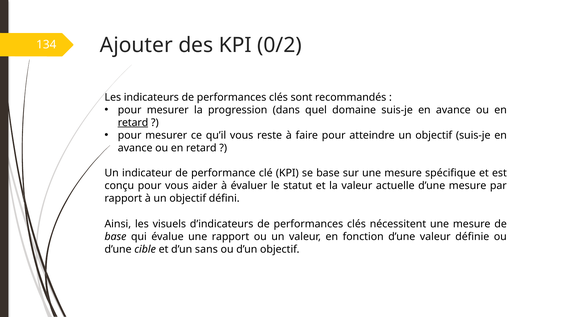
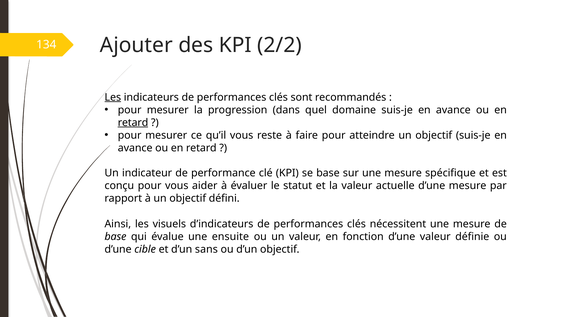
0/2: 0/2 -> 2/2
Les at (113, 97) underline: none -> present
une rapport: rapport -> ensuite
